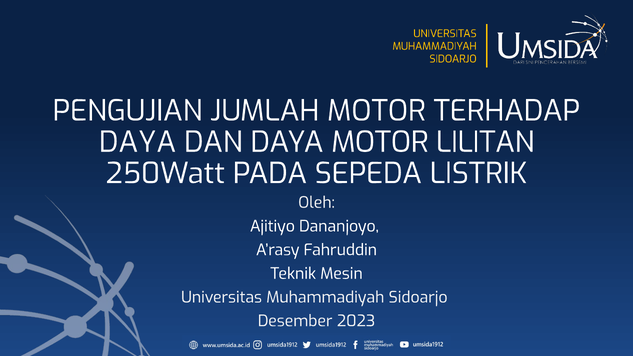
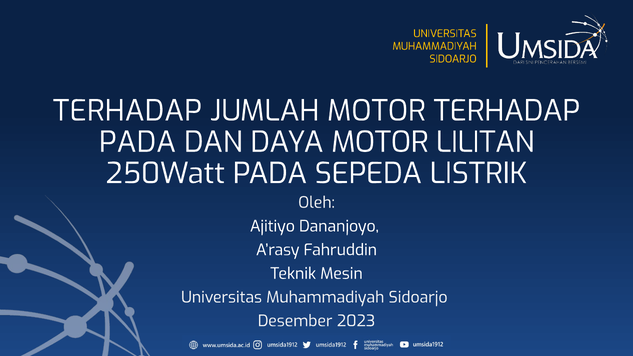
PENGUJIAN at (128, 111): PENGUJIAN -> TERHADAP
DAYA at (137, 142): DAYA -> PADA
